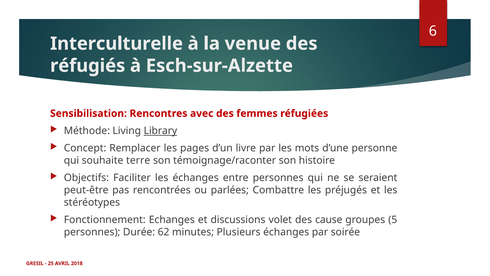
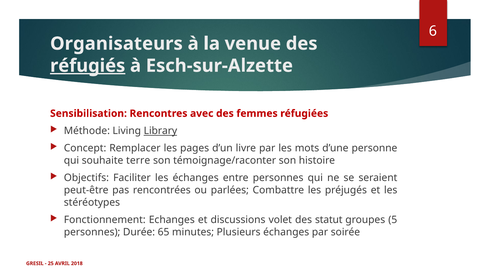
Interculturelle: Interculturelle -> Organisateurs
réfugiés underline: none -> present
cause: cause -> statut
62: 62 -> 65
